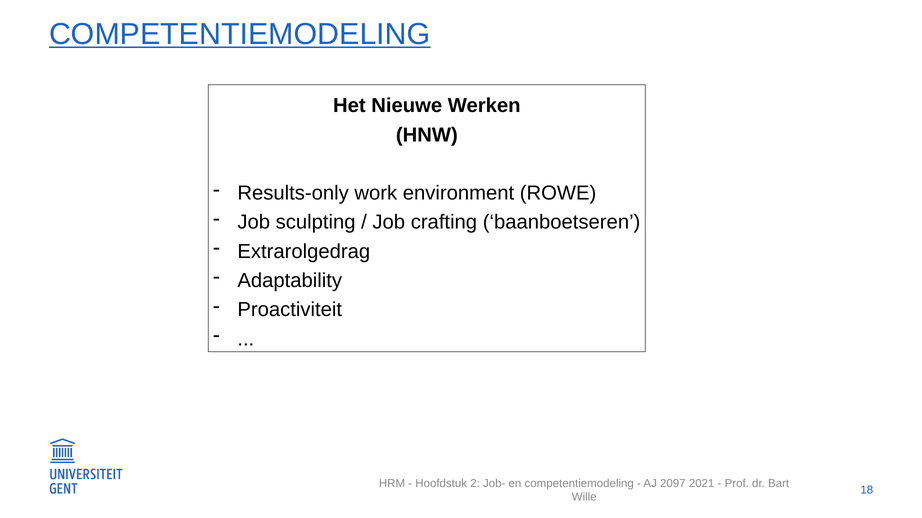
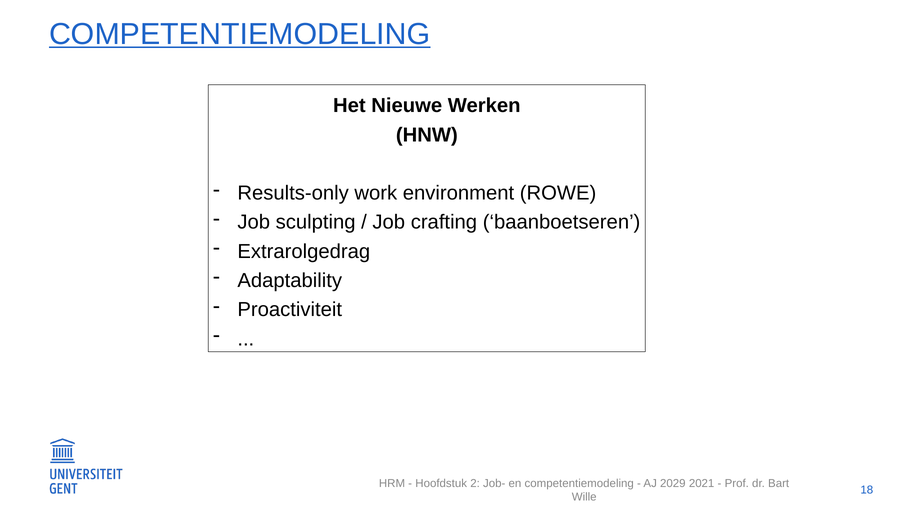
2097: 2097 -> 2029
